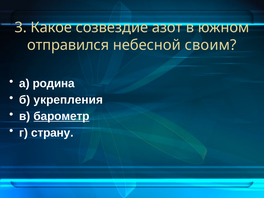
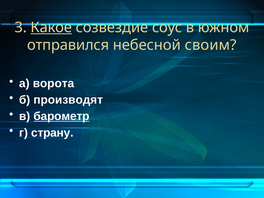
Какое underline: none -> present
азот: азот -> соус
родина: родина -> ворота
укрепления: укрепления -> производят
